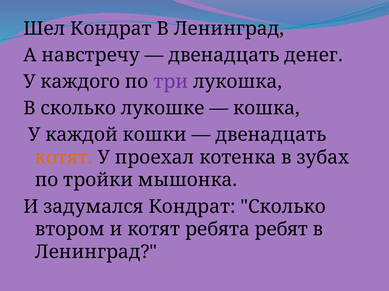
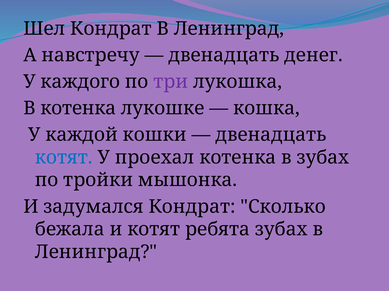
В сколько: сколько -> котенка
котят at (64, 158) colour: orange -> blue
втором: втором -> бежала
ребята ребят: ребят -> зубах
